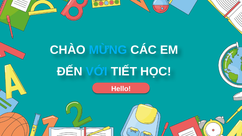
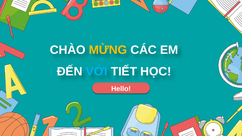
MỪNG colour: light blue -> yellow
